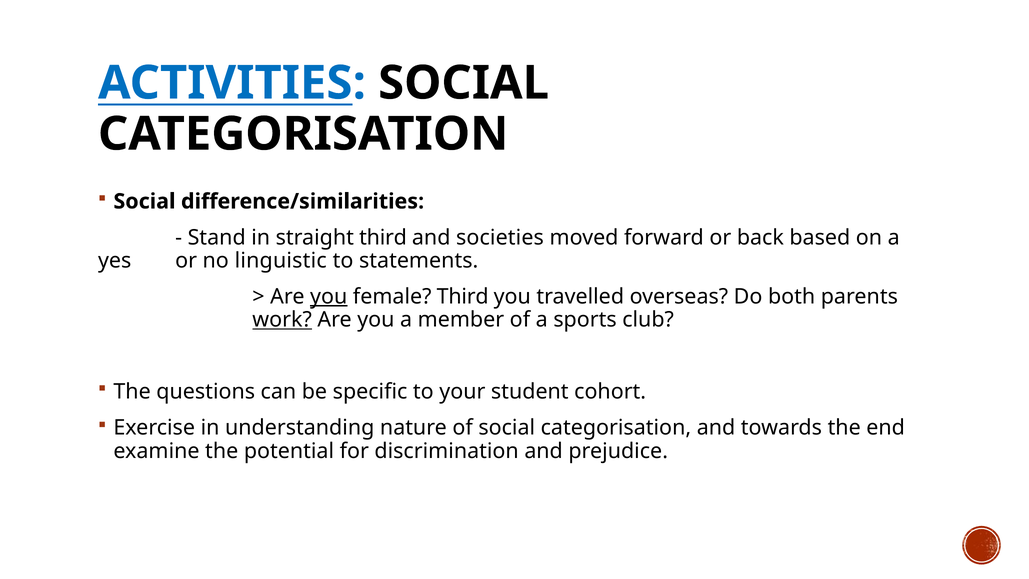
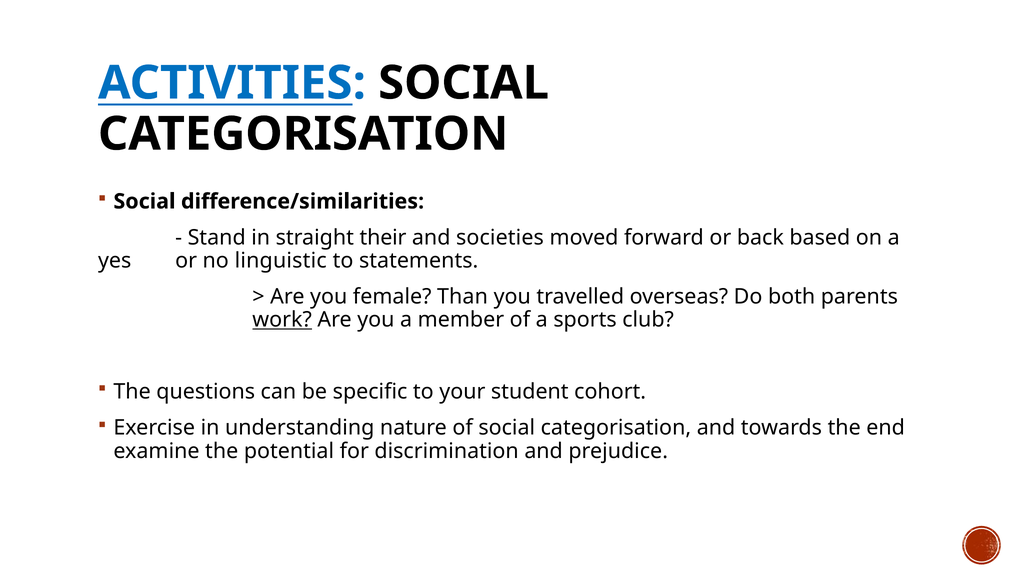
straight third: third -> their
you at (329, 297) underline: present -> none
female Third: Third -> Than
